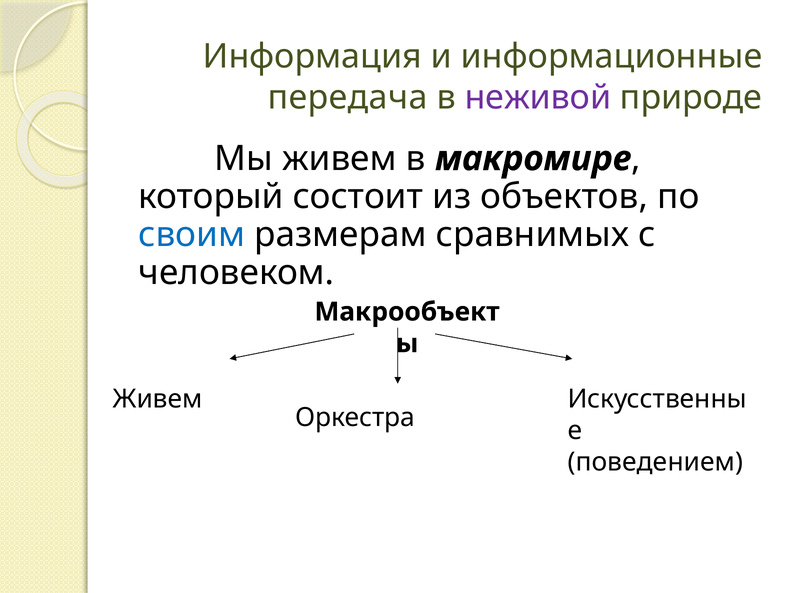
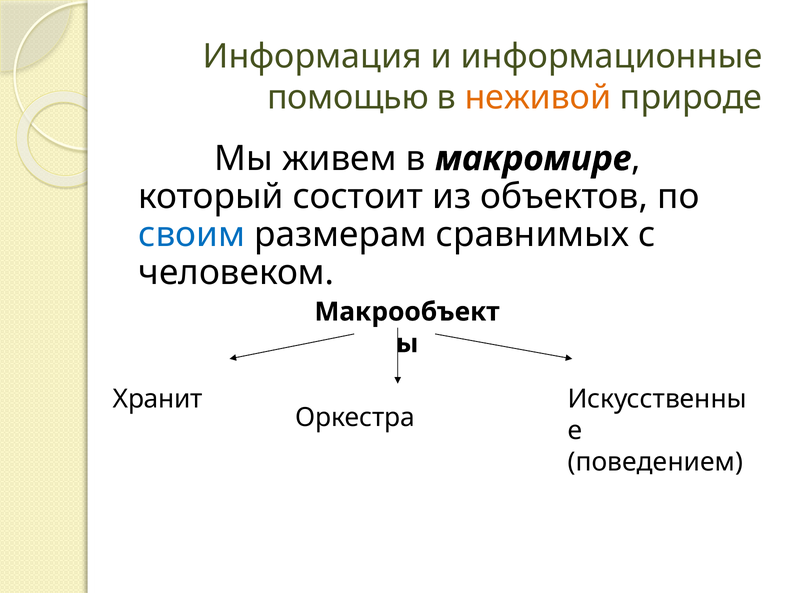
передача: передача -> помощью
неживой colour: purple -> orange
Живем at (158, 399): Живем -> Хранит
